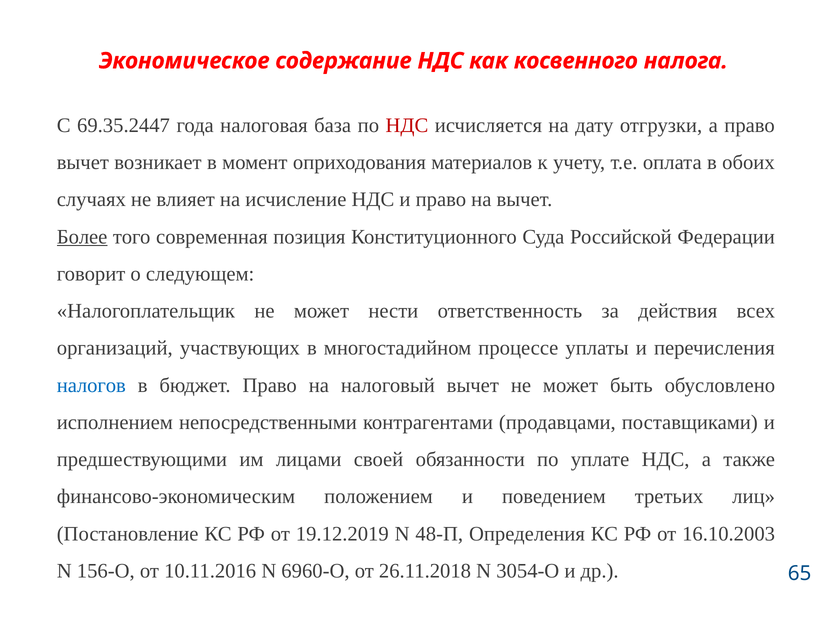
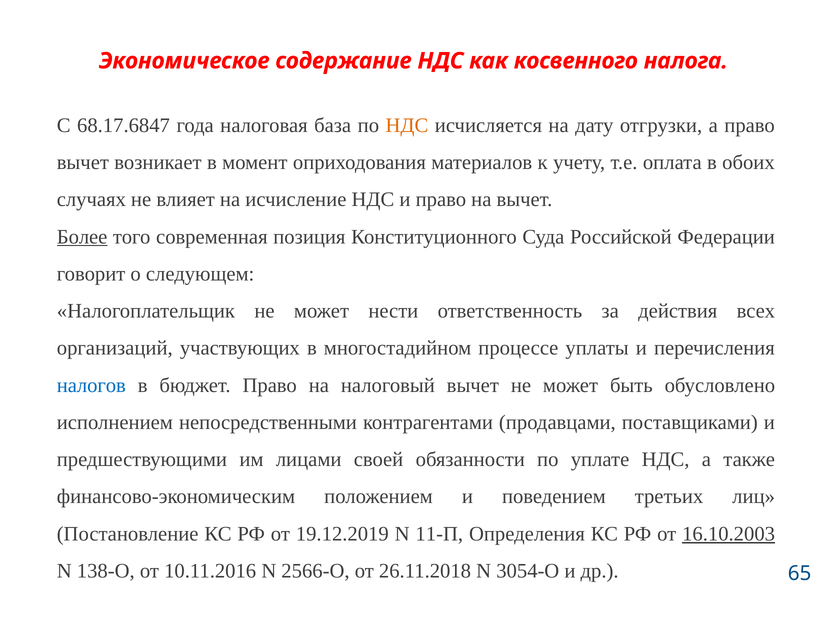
69.35.2447: 69.35.2447 -> 68.17.6847
НДС at (407, 125) colour: red -> orange
48-П: 48-П -> 11-П
16.10.2003 underline: none -> present
156-О: 156-О -> 138-О
6960-О: 6960-О -> 2566-О
